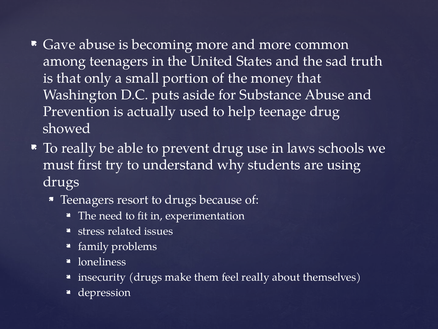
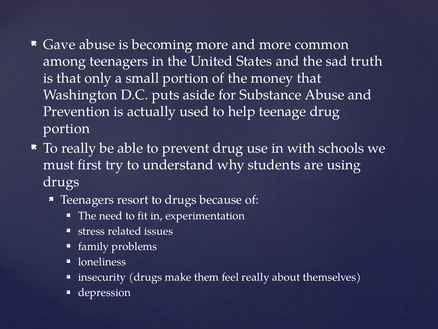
showed at (67, 128): showed -> portion
laws: laws -> with
